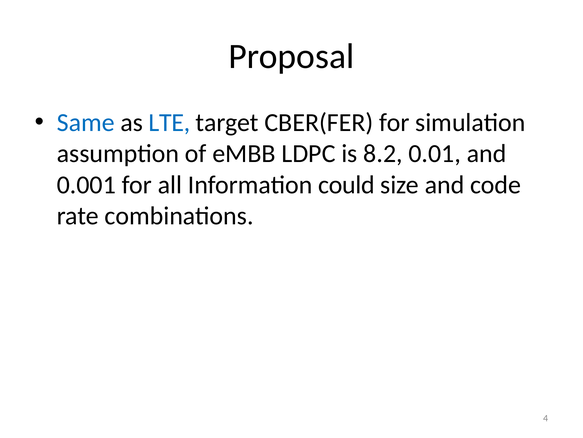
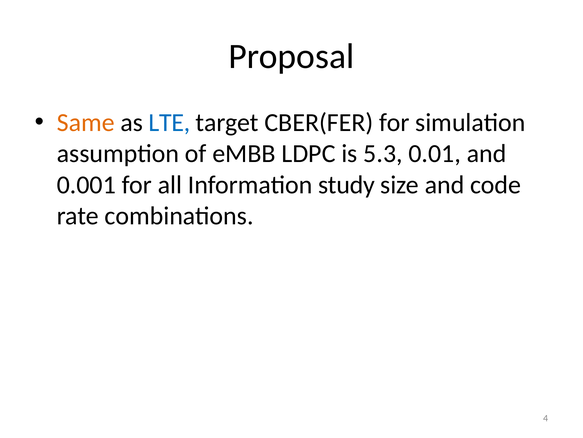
Same colour: blue -> orange
8.2: 8.2 -> 5.3
could: could -> study
